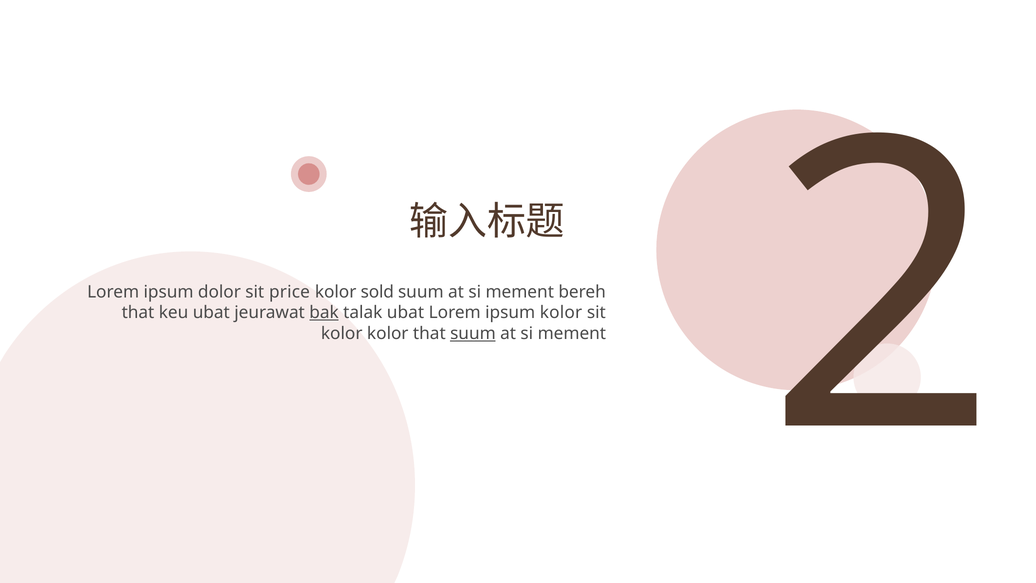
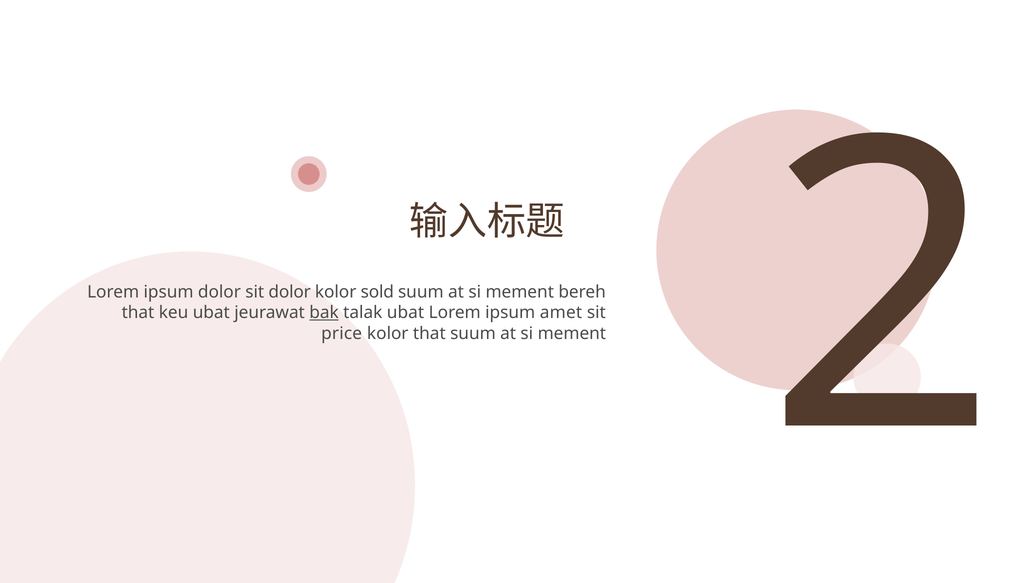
sit price: price -> dolor
ipsum kolor: kolor -> amet
kolor at (342, 333): kolor -> price
suum at (473, 333) underline: present -> none
